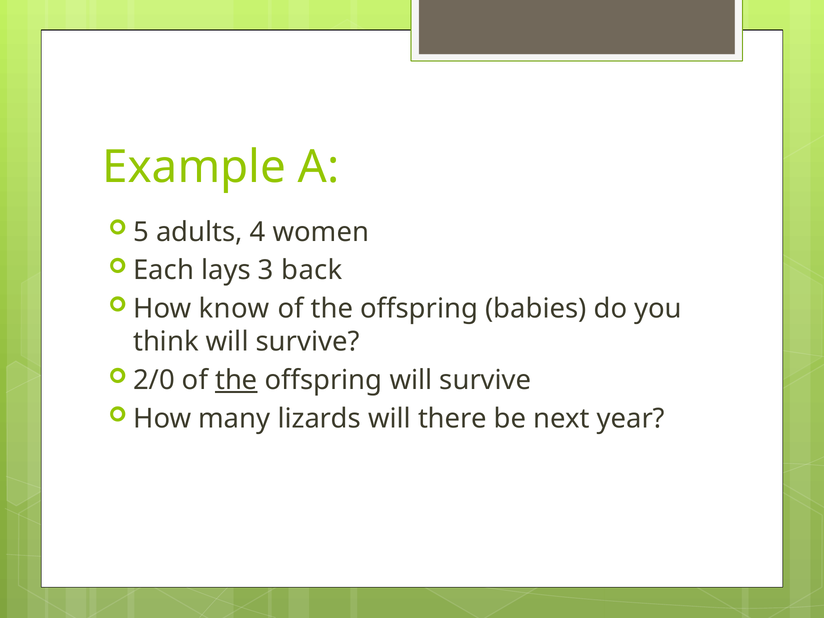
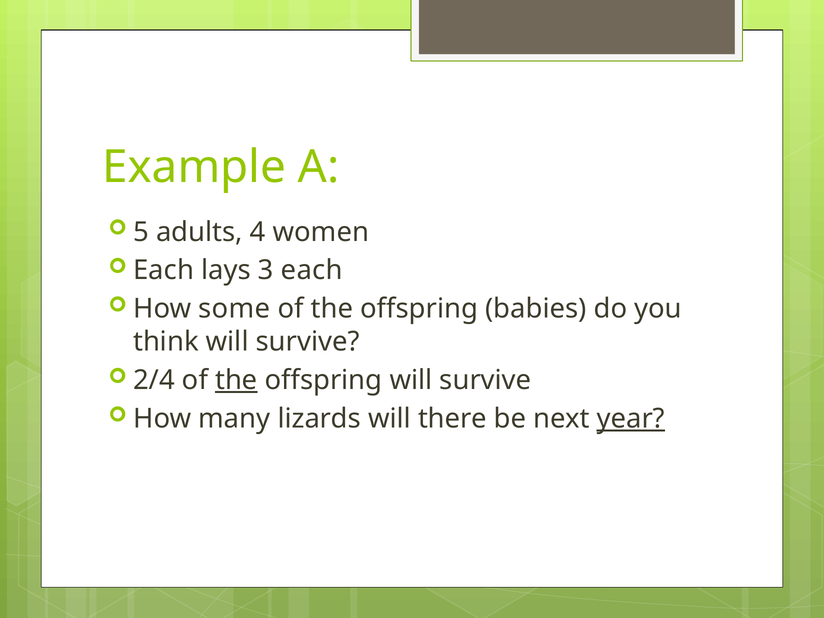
3 back: back -> each
know: know -> some
2/0: 2/0 -> 2/4
year underline: none -> present
